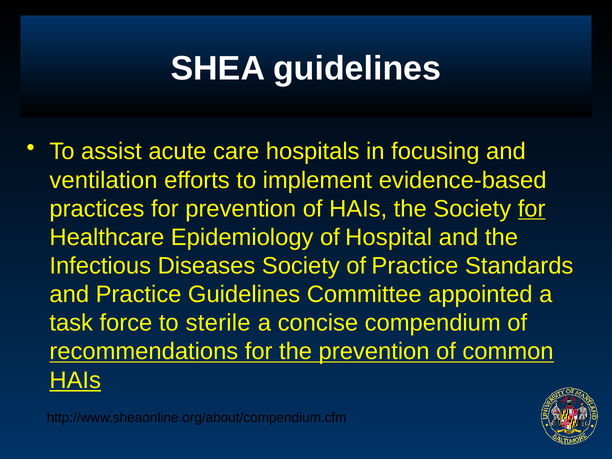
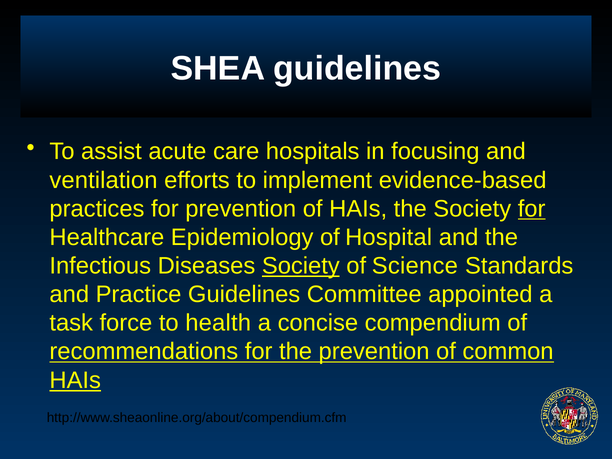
Society at (301, 266) underline: none -> present
of Practice: Practice -> Science
sterile: sterile -> health
